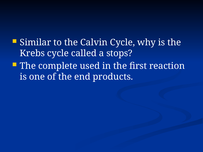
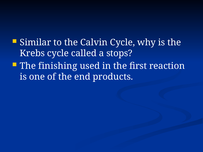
complete: complete -> finishing
